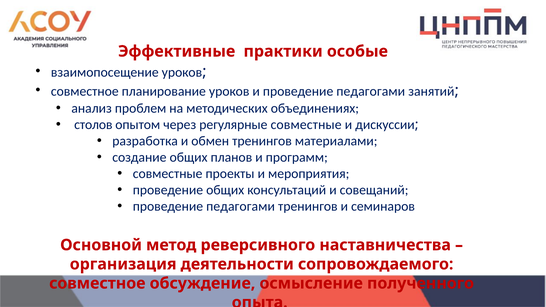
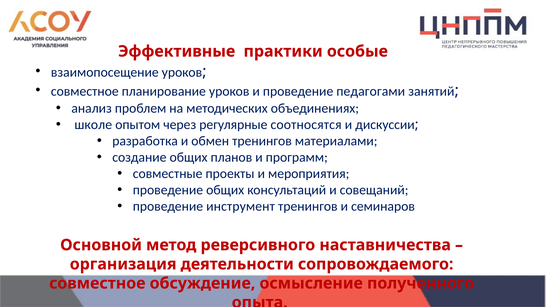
столов: столов -> школе
регулярные совместные: совместные -> соотносятся
педагогами at (241, 207): педагогами -> инструмент
